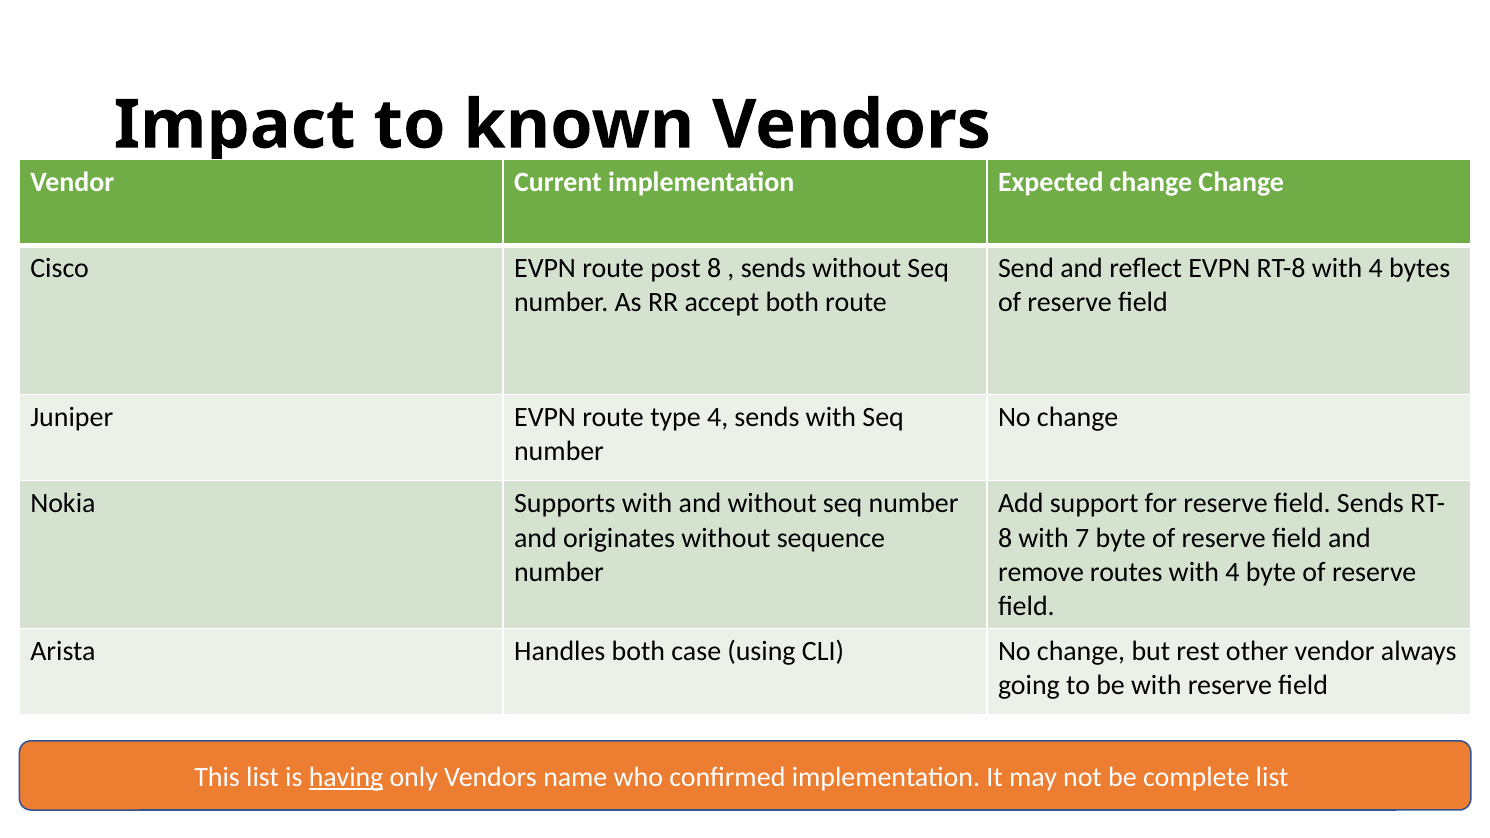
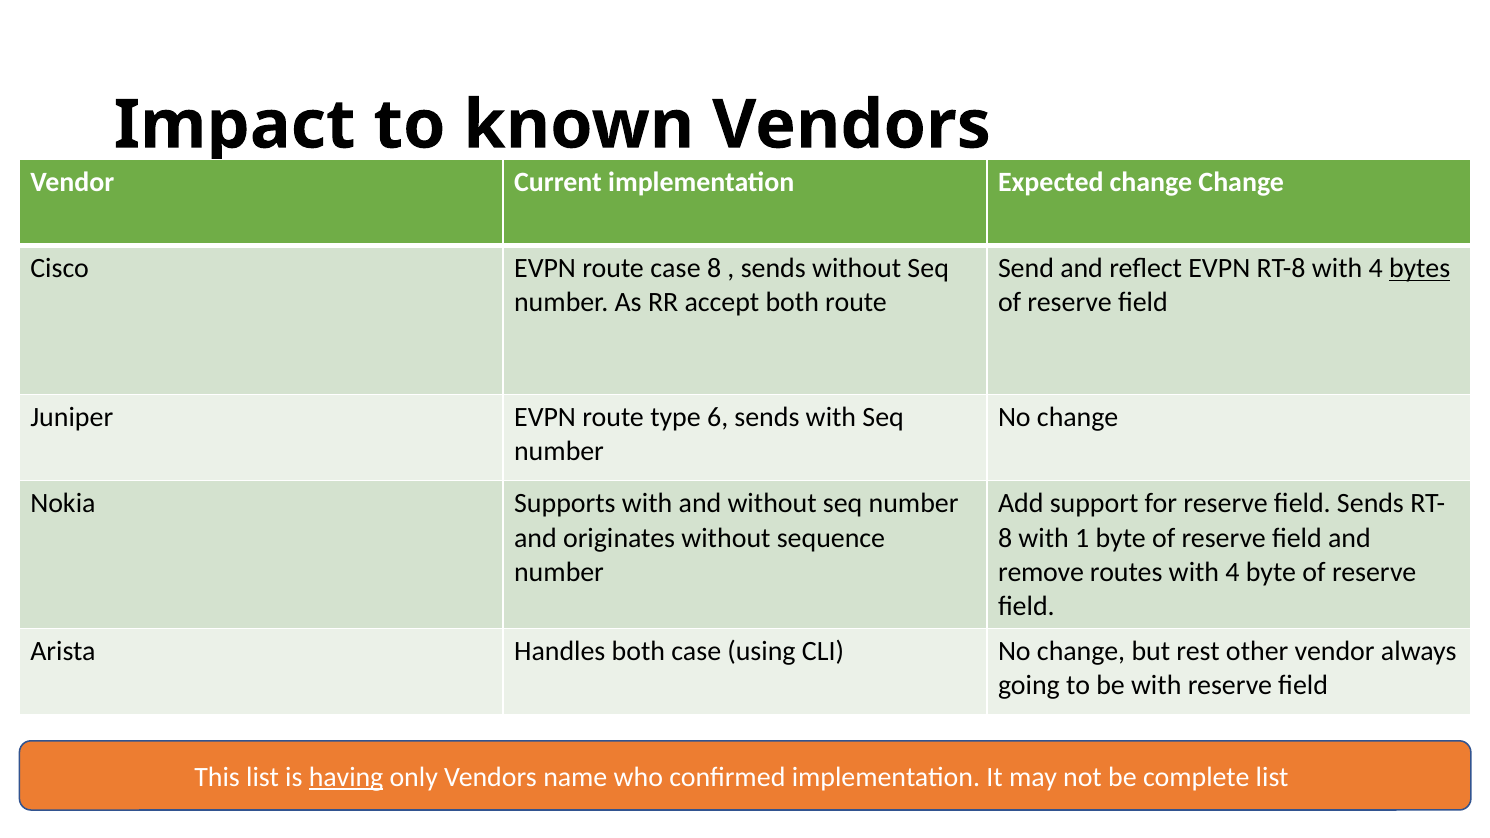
route post: post -> case
bytes underline: none -> present
type 4: 4 -> 6
7: 7 -> 1
